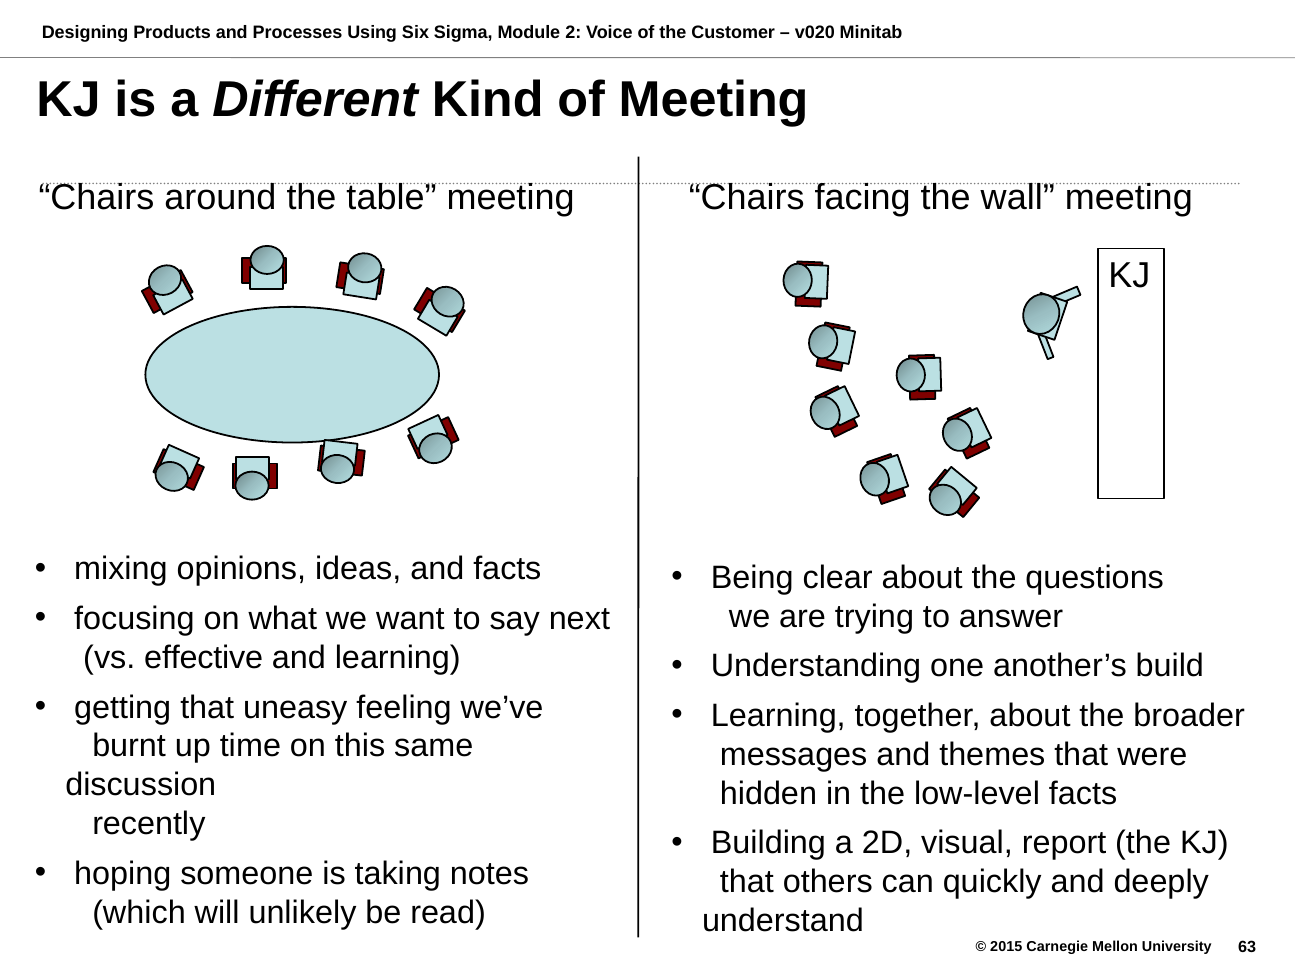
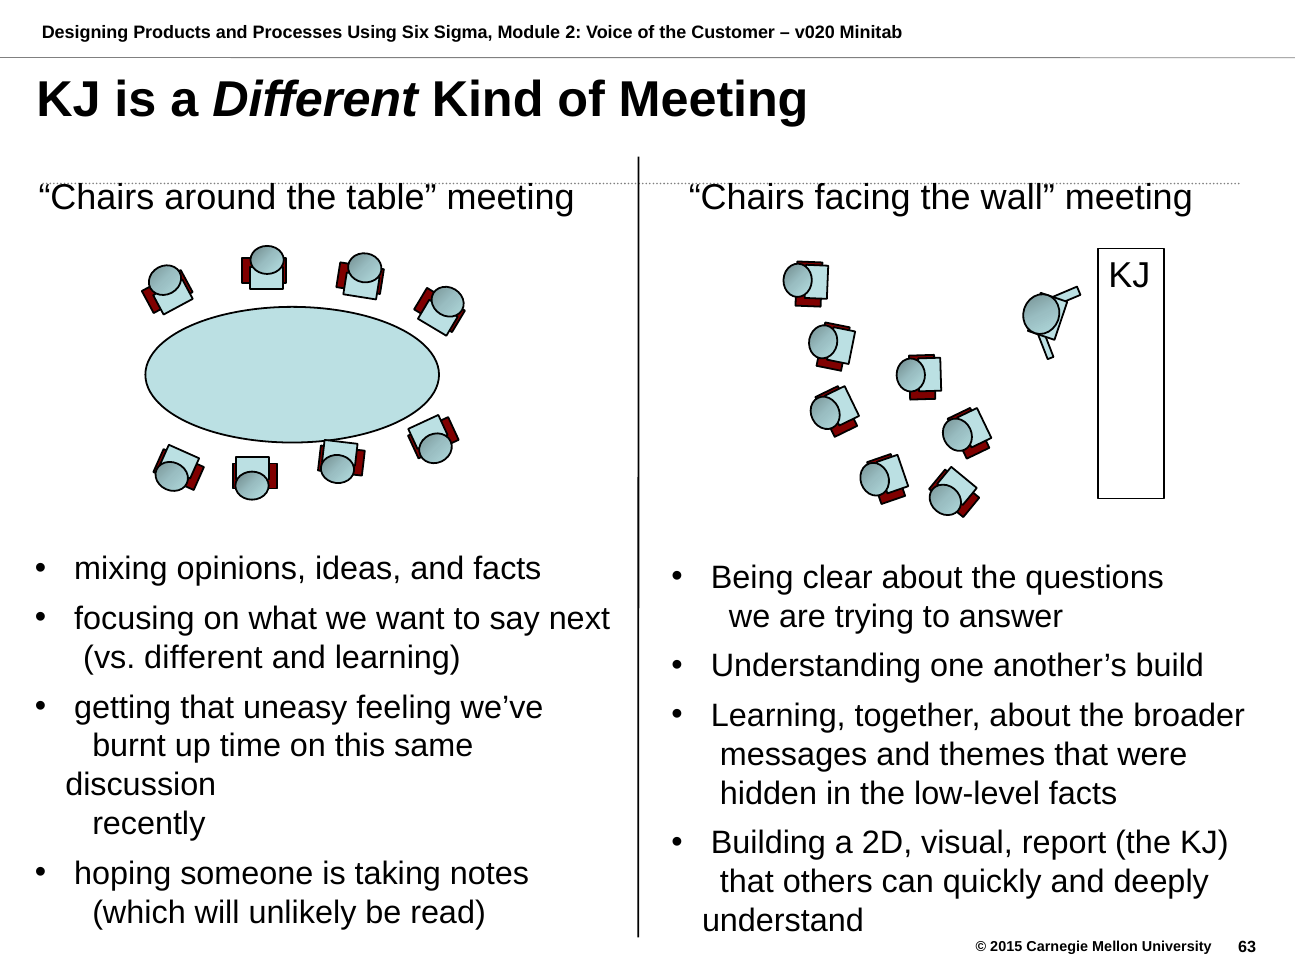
vs effective: effective -> different
